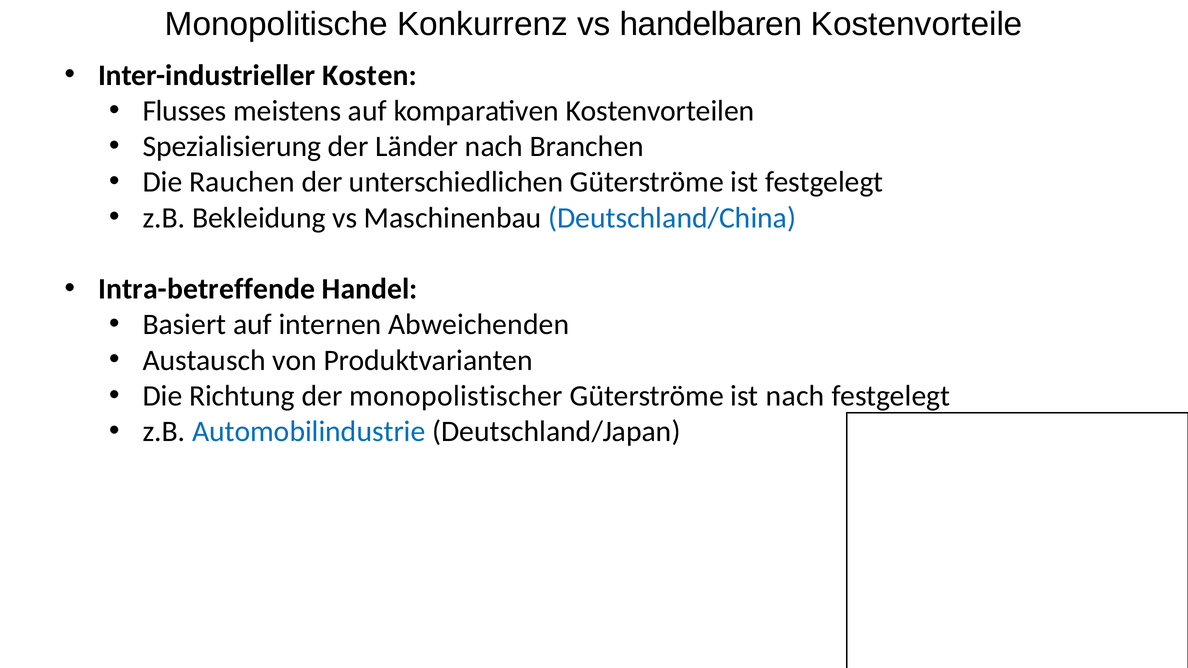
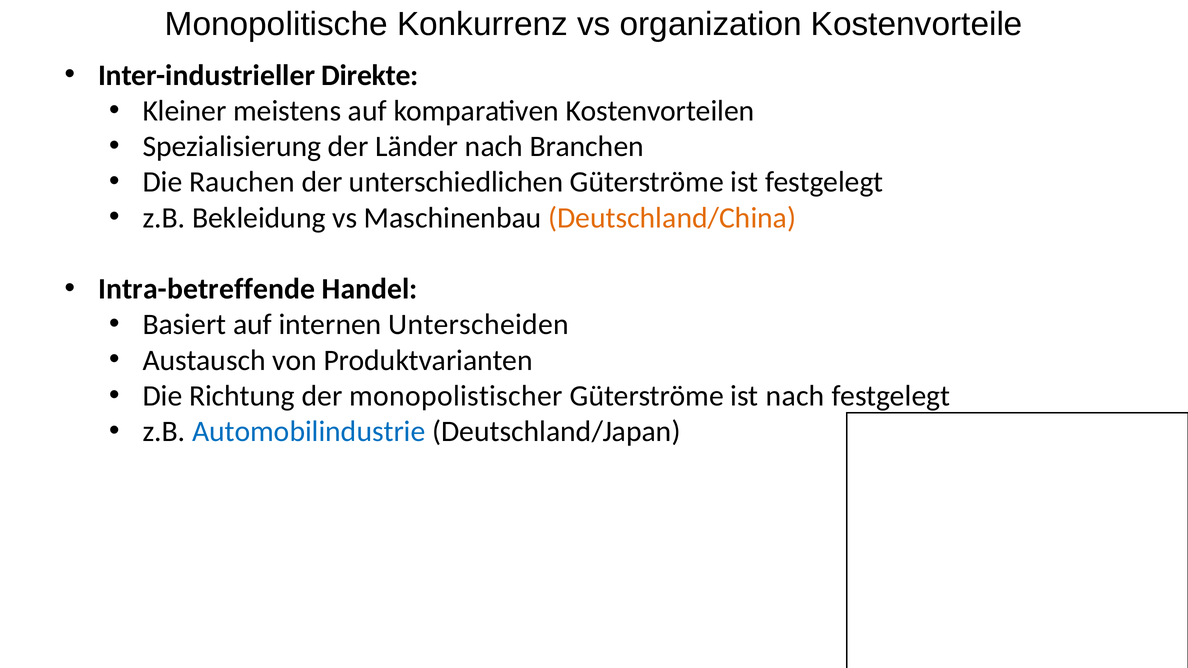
handelbaren: handelbaren -> organization
Kosten: Kosten -> Direkte
Flusses: Flusses -> Kleiner
Deutschland/China colour: blue -> orange
Abweichenden: Abweichenden -> Unterscheiden
